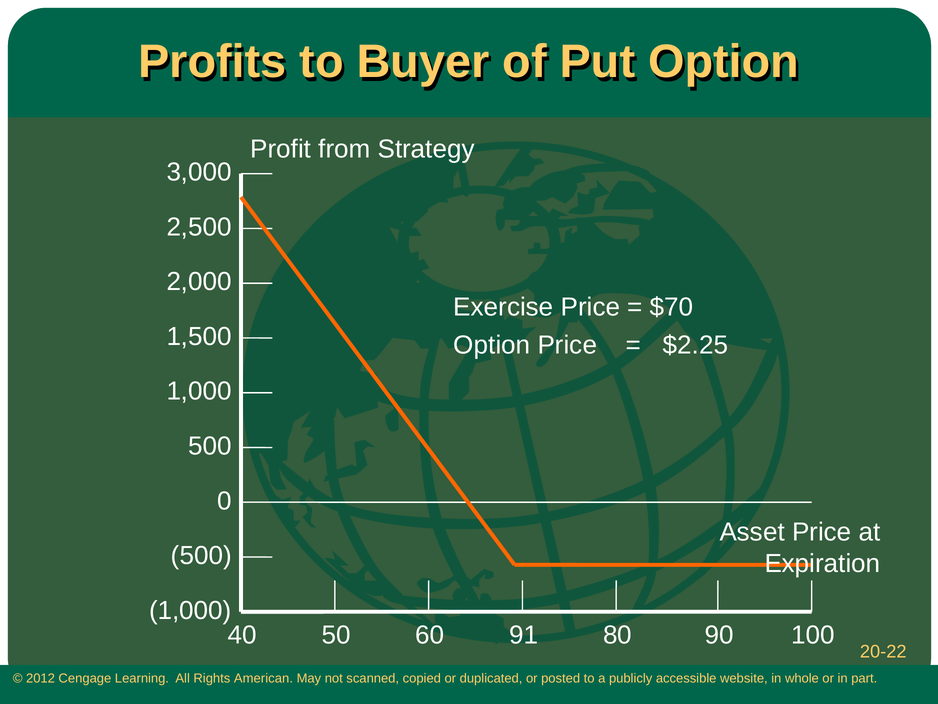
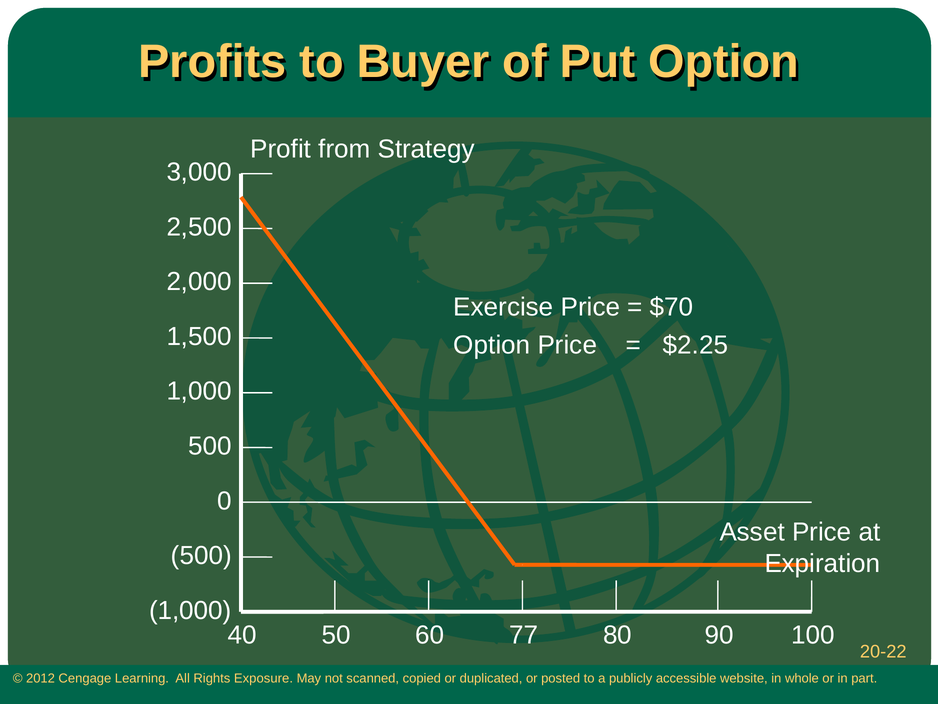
91: 91 -> 77
American: American -> Exposure
